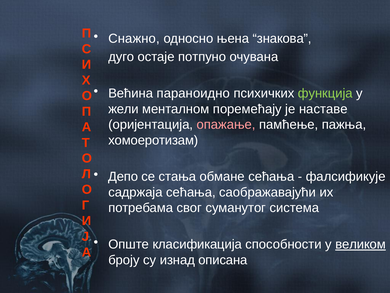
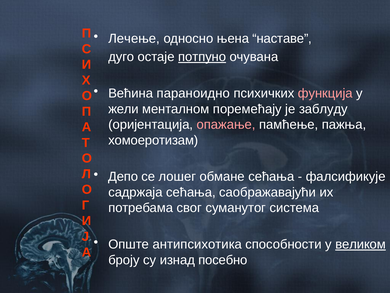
Снажно: Снажно -> Лечење
знакова: знакова -> наставе
потпуно underline: none -> present
функција colour: light green -> pink
наставе: наставе -> заблуду
стања: стања -> лошег
класификација: класификација -> антипсихотика
описана: описана -> посебно
